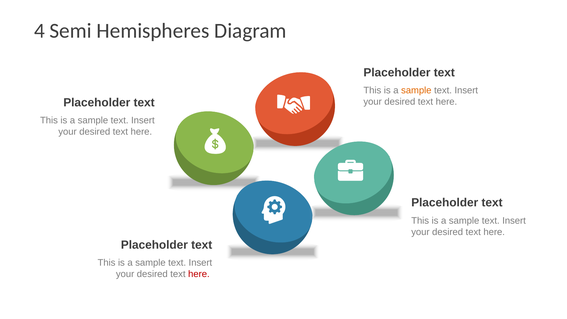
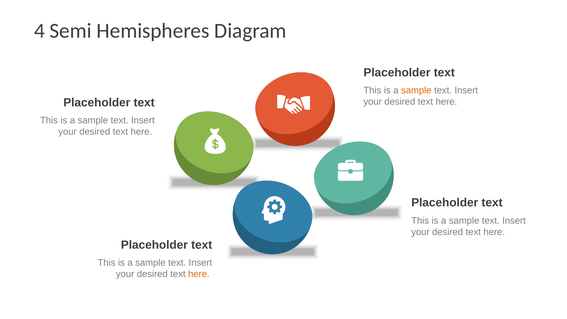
here at (199, 274) colour: red -> orange
